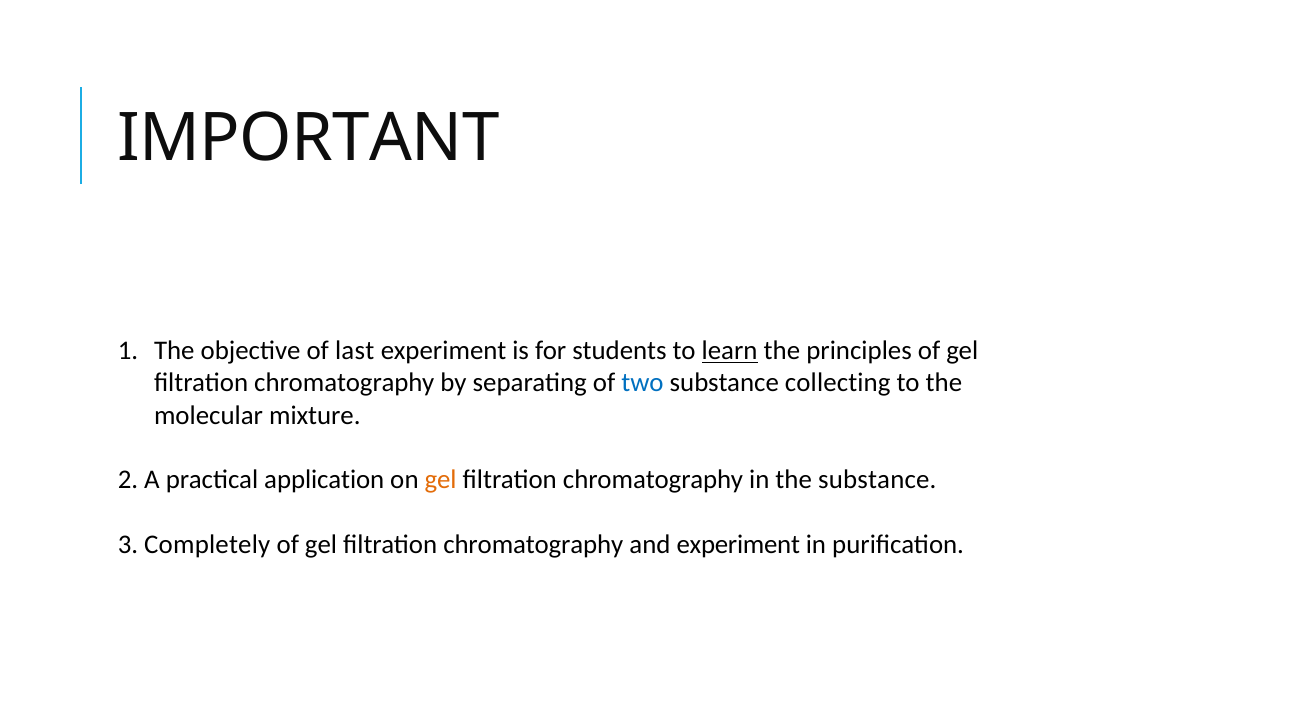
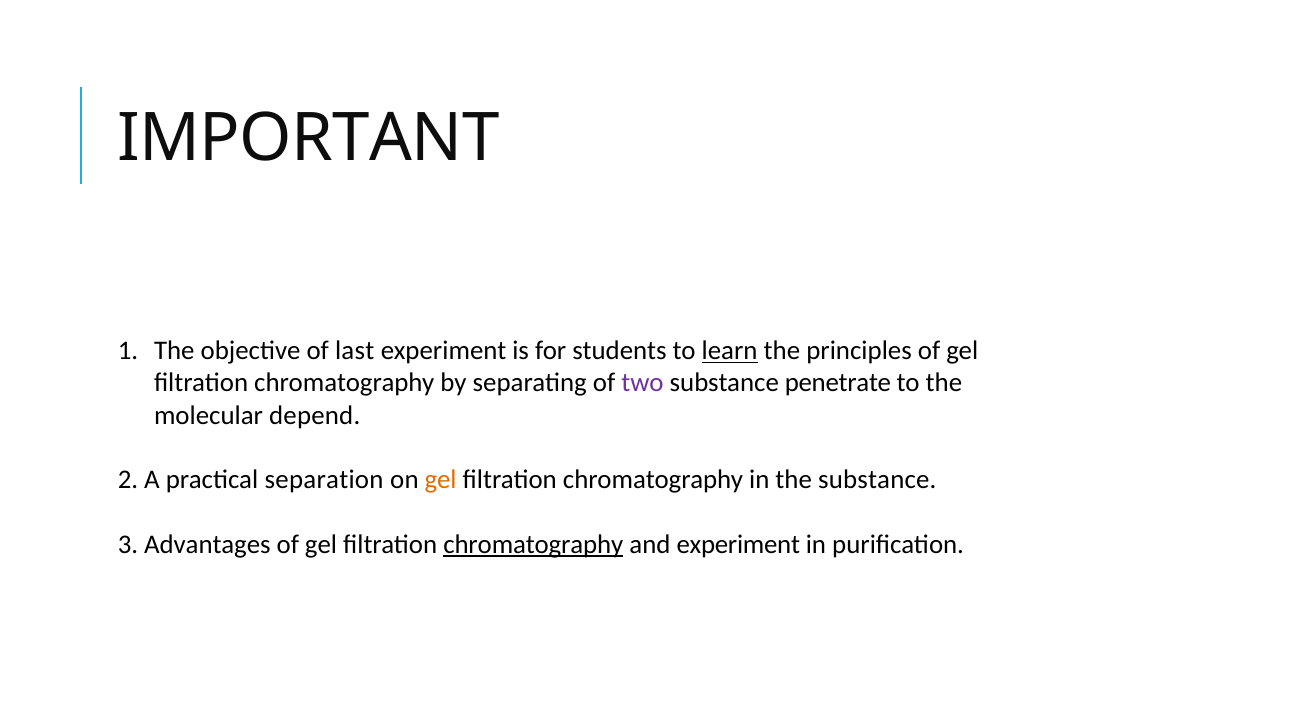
two colour: blue -> purple
collecting: collecting -> penetrate
mixture: mixture -> depend
application: application -> separation
Completely: Completely -> Advantages
chromatography at (533, 544) underline: none -> present
